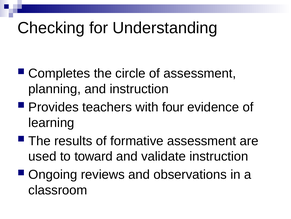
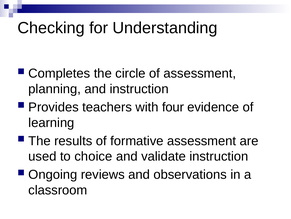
toward: toward -> choice
